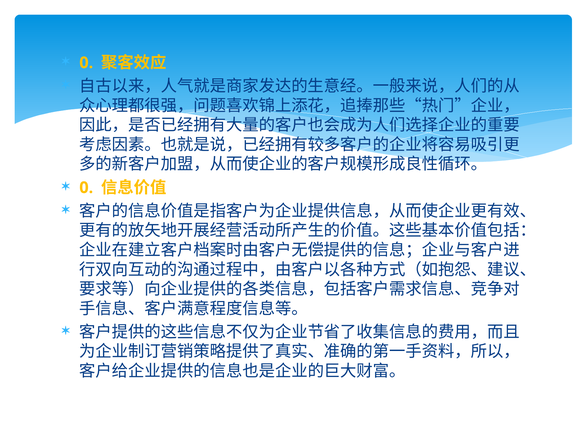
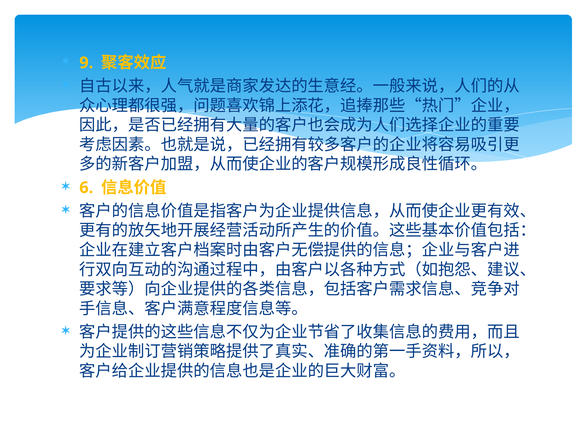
0 at (86, 63): 0 -> 9
0 at (86, 188): 0 -> 6
